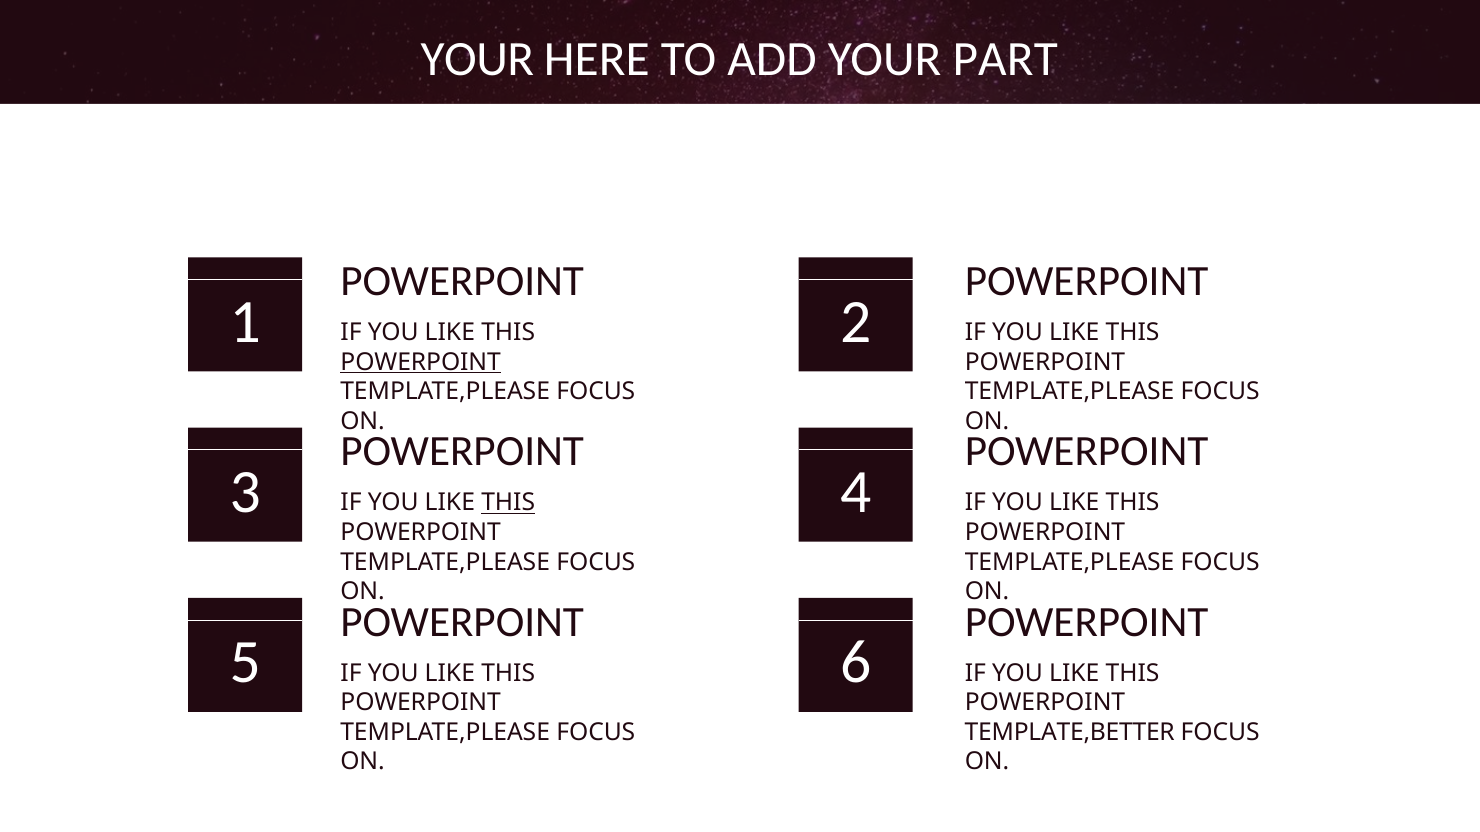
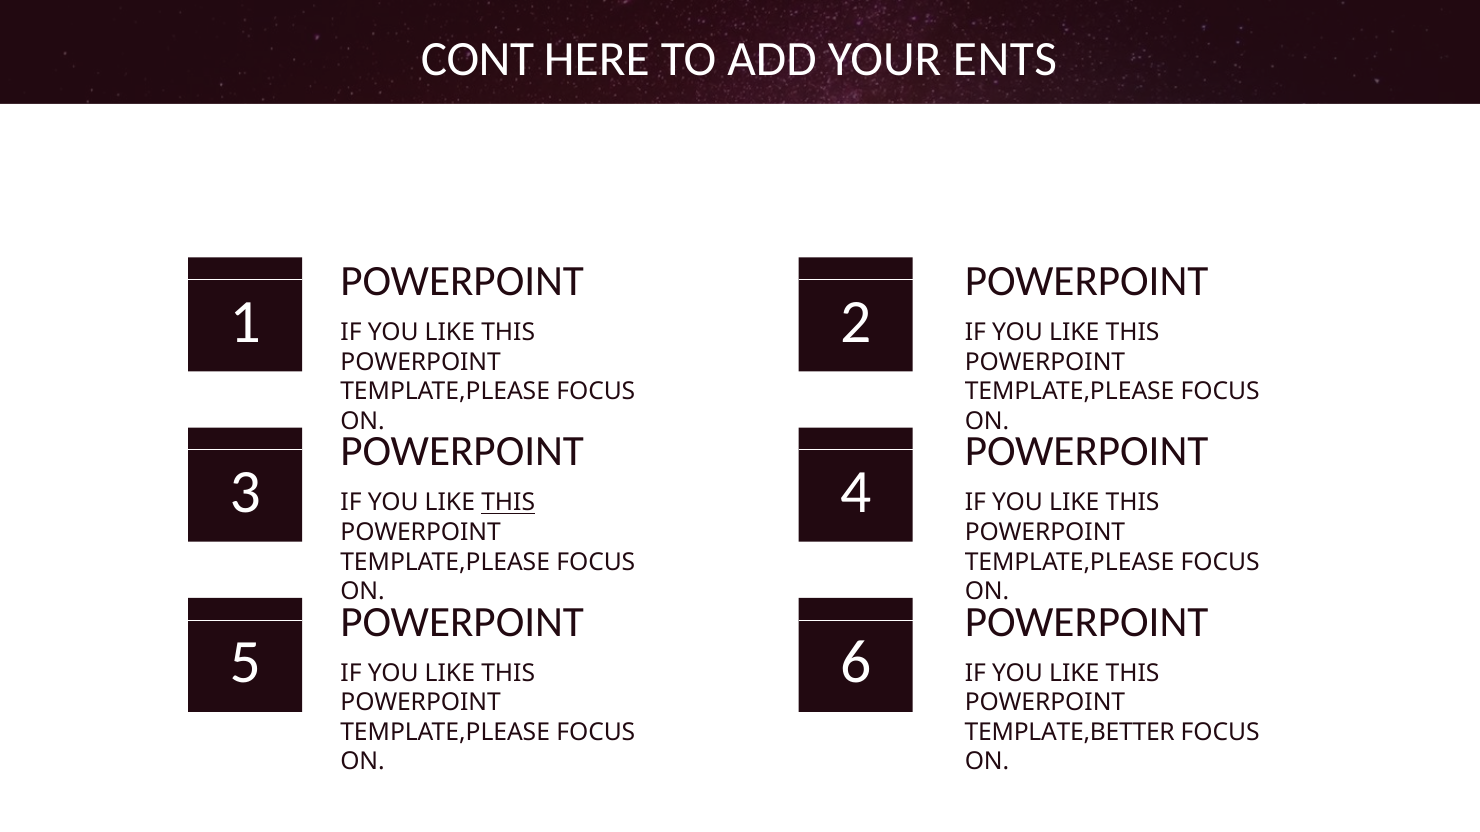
YOUR at (477, 59): YOUR -> CONT
PART: PART -> ENTS
POWERPOINT at (421, 362) underline: present -> none
